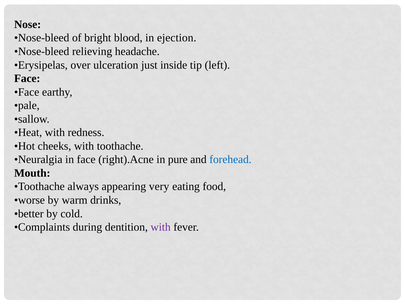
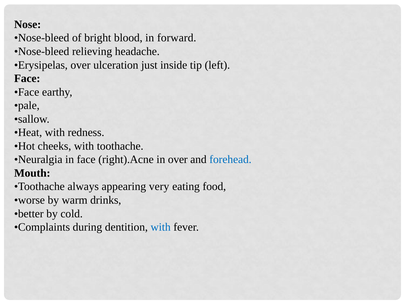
ejection: ejection -> forward
in pure: pure -> over
with at (161, 227) colour: purple -> blue
